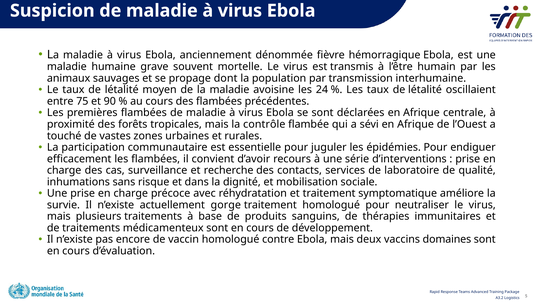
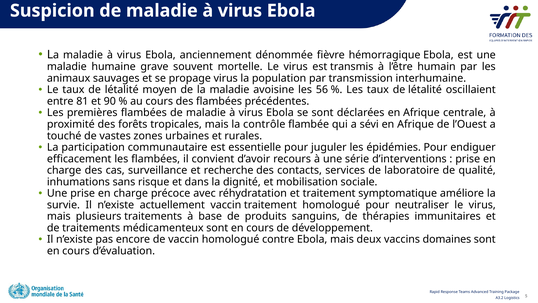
propage dont: dont -> virus
24: 24 -> 56
75: 75 -> 81
actuellement gorge: gorge -> vaccin
